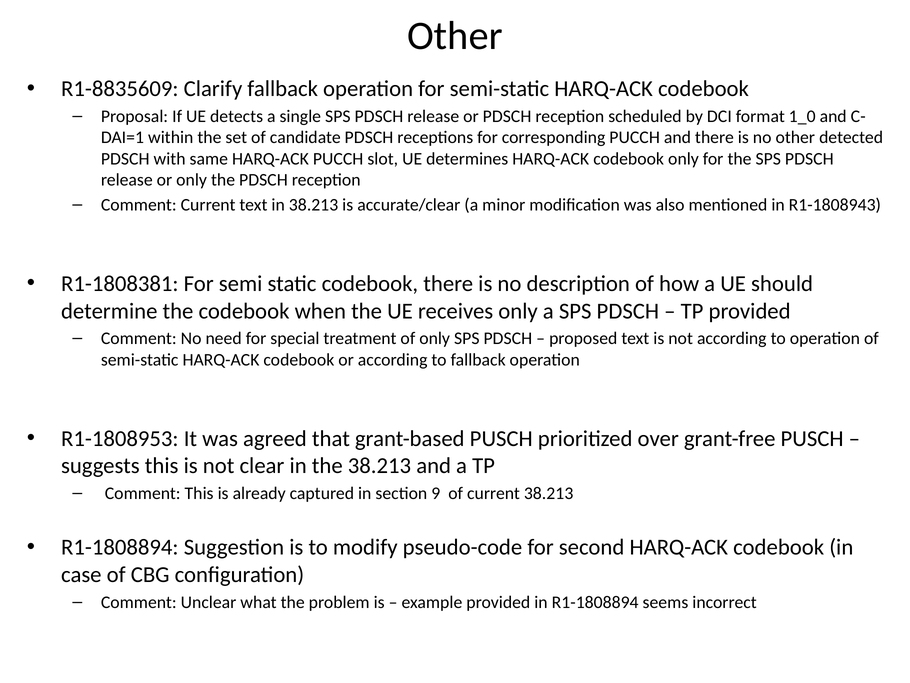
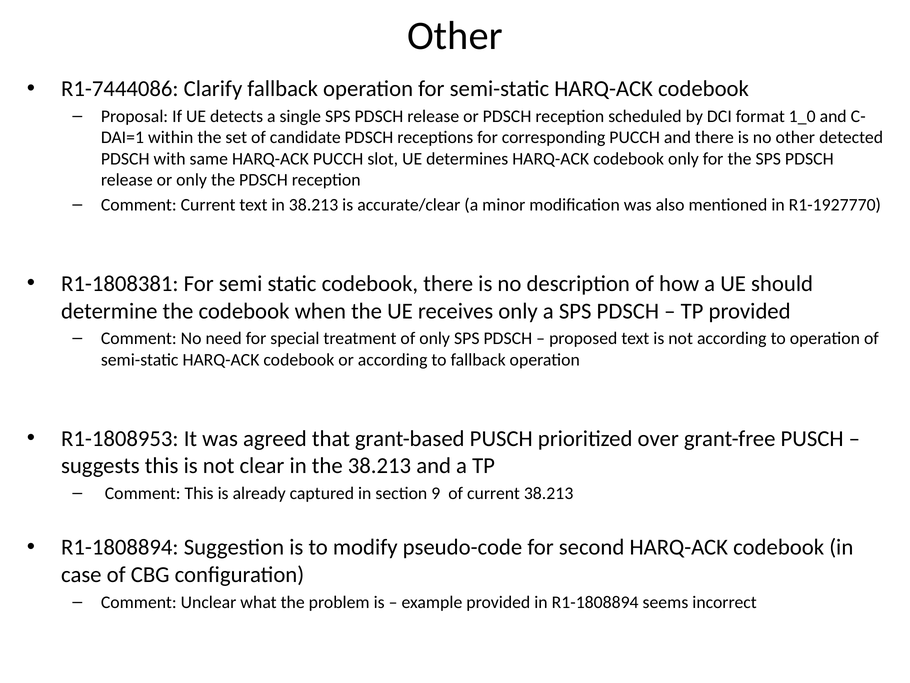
R1-8835609: R1-8835609 -> R1-7444086
R1-1808943: R1-1808943 -> R1-1927770
